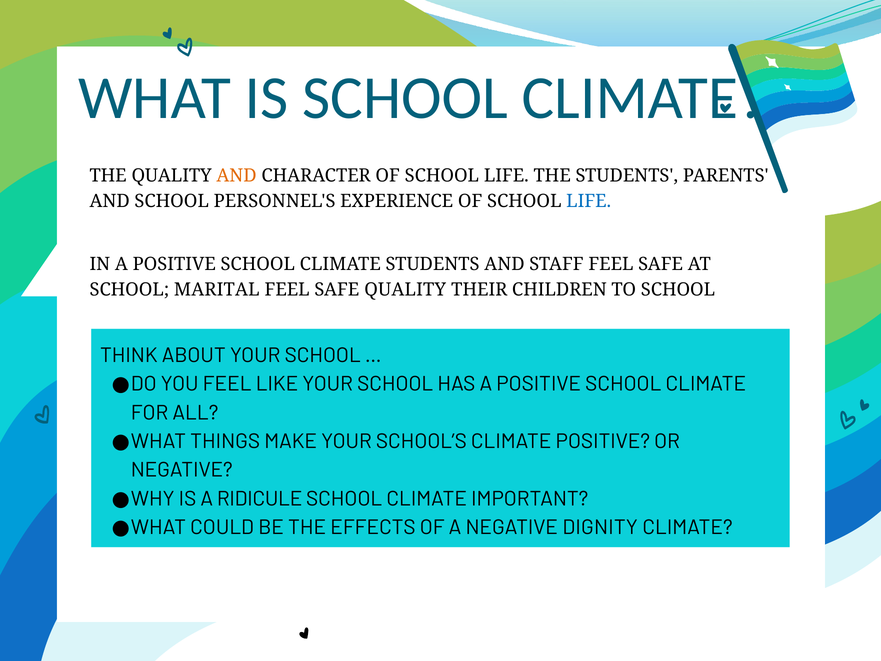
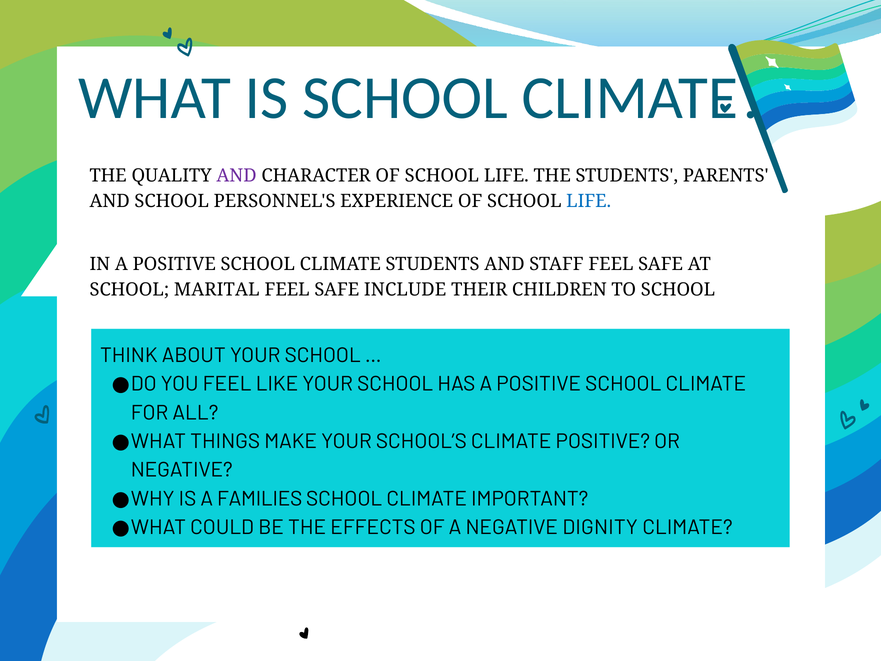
AND at (237, 176) colour: orange -> purple
SAFE QUALITY: QUALITY -> INCLUDE
RIDICULE: RIDICULE -> FAMILIES
